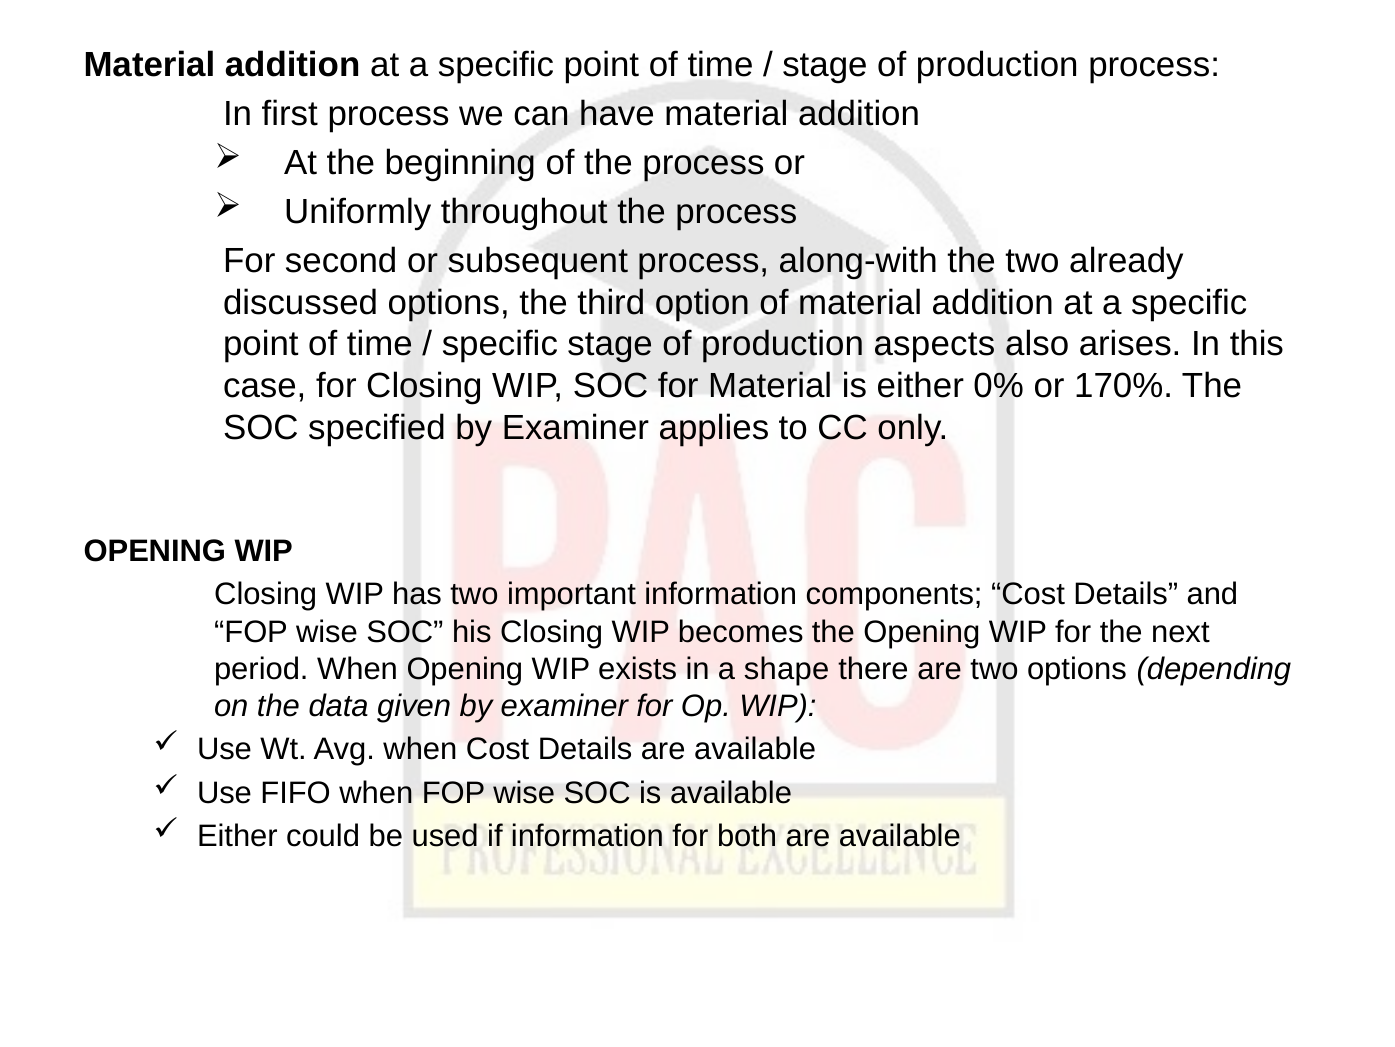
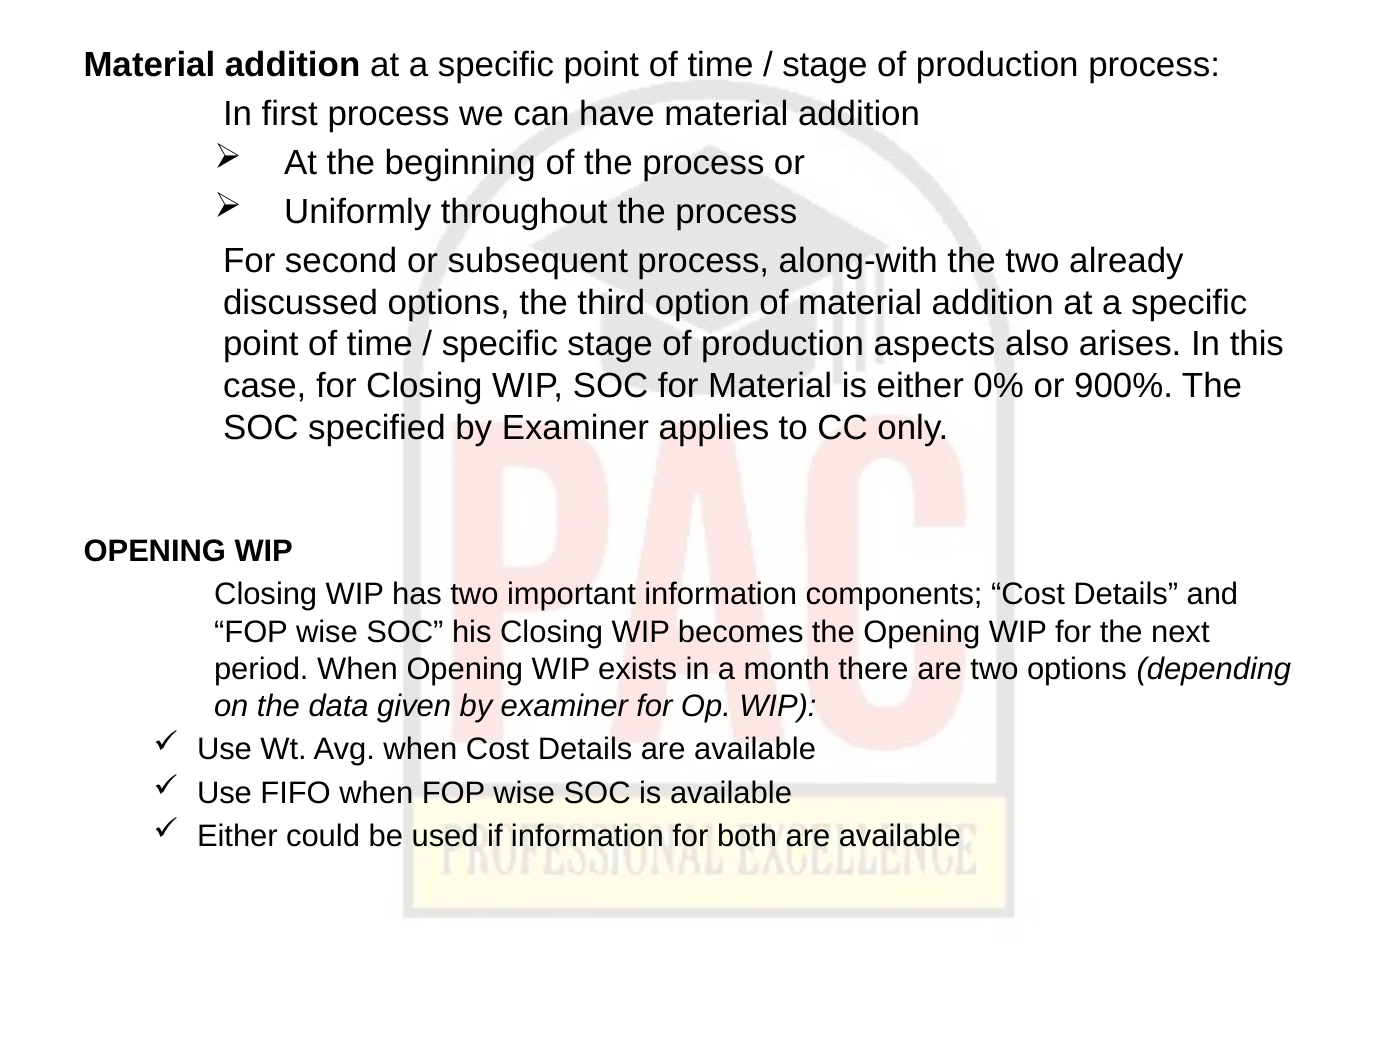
170%: 170% -> 900%
shape: shape -> month
